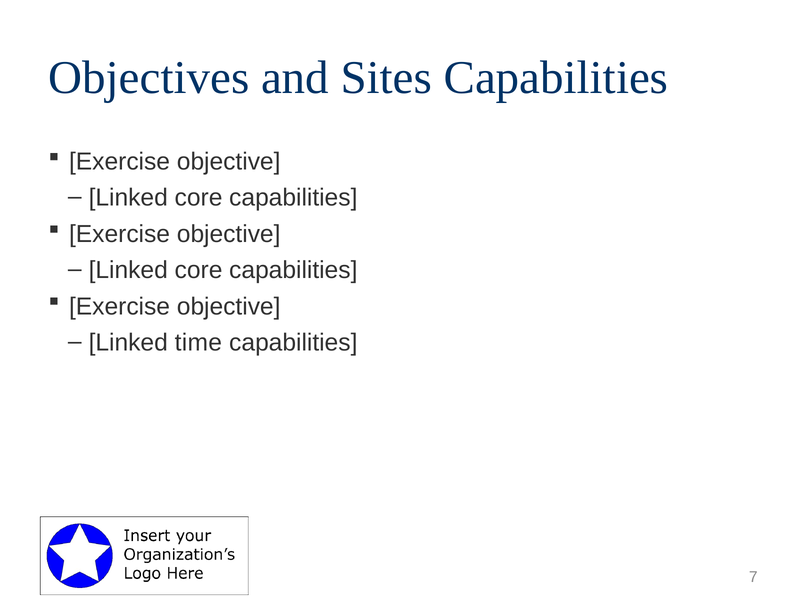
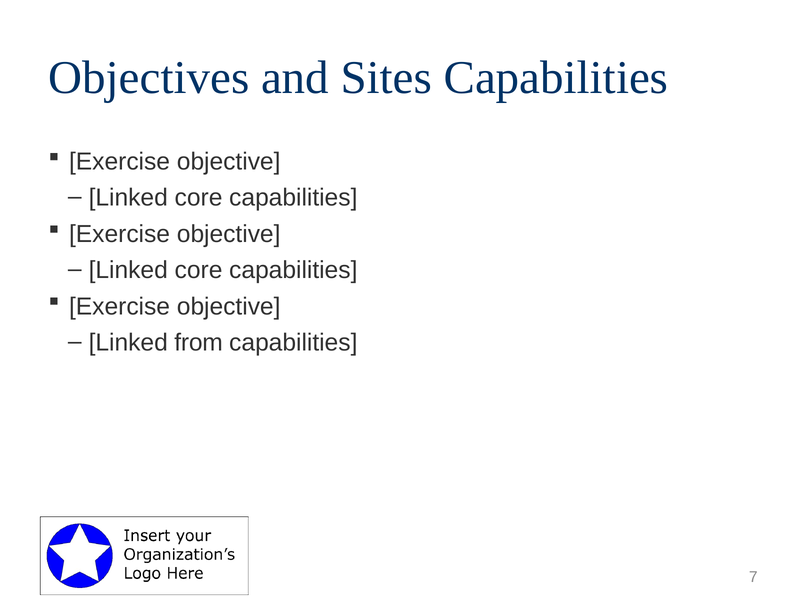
time: time -> from
